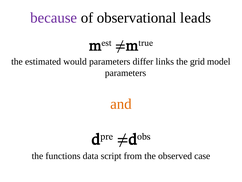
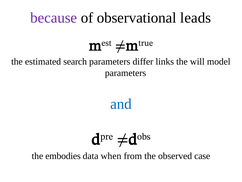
would: would -> search
grid: grid -> will
and colour: orange -> blue
functions: functions -> embodies
script: script -> when
